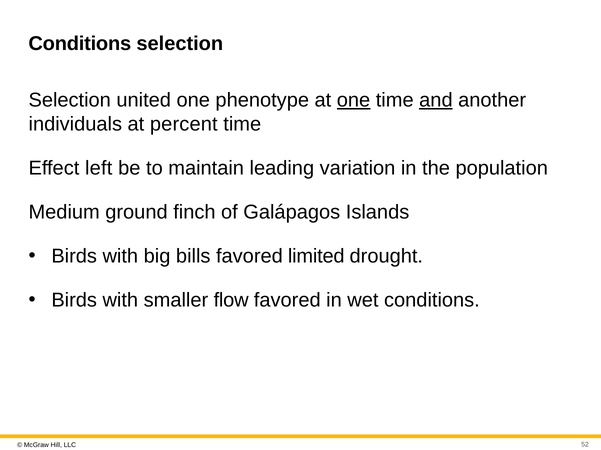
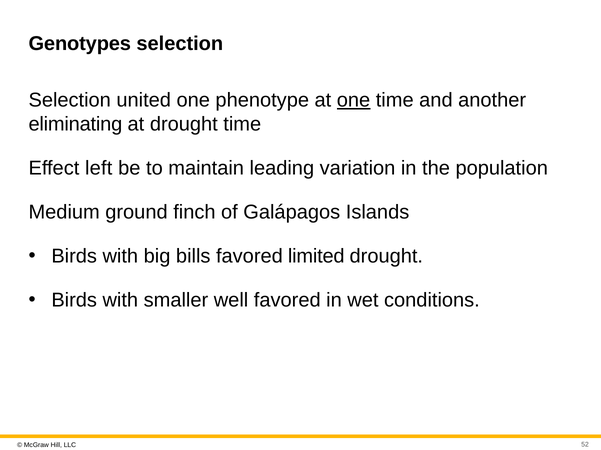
Conditions at (80, 44): Conditions -> Genotypes
and underline: present -> none
individuals: individuals -> eliminating
at percent: percent -> drought
flow: flow -> well
